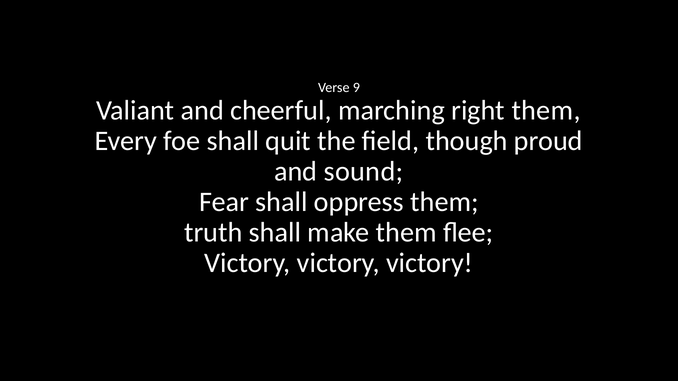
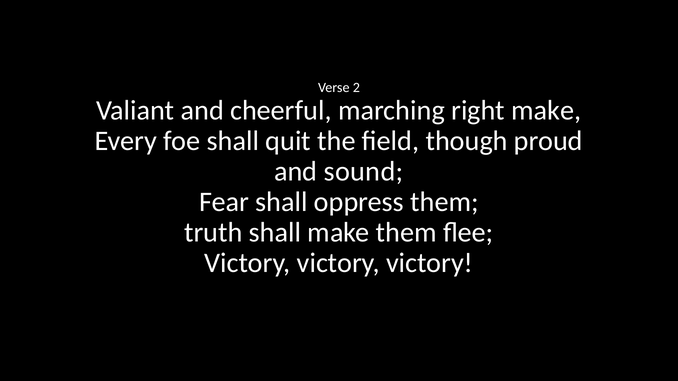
9: 9 -> 2
right them: them -> make
